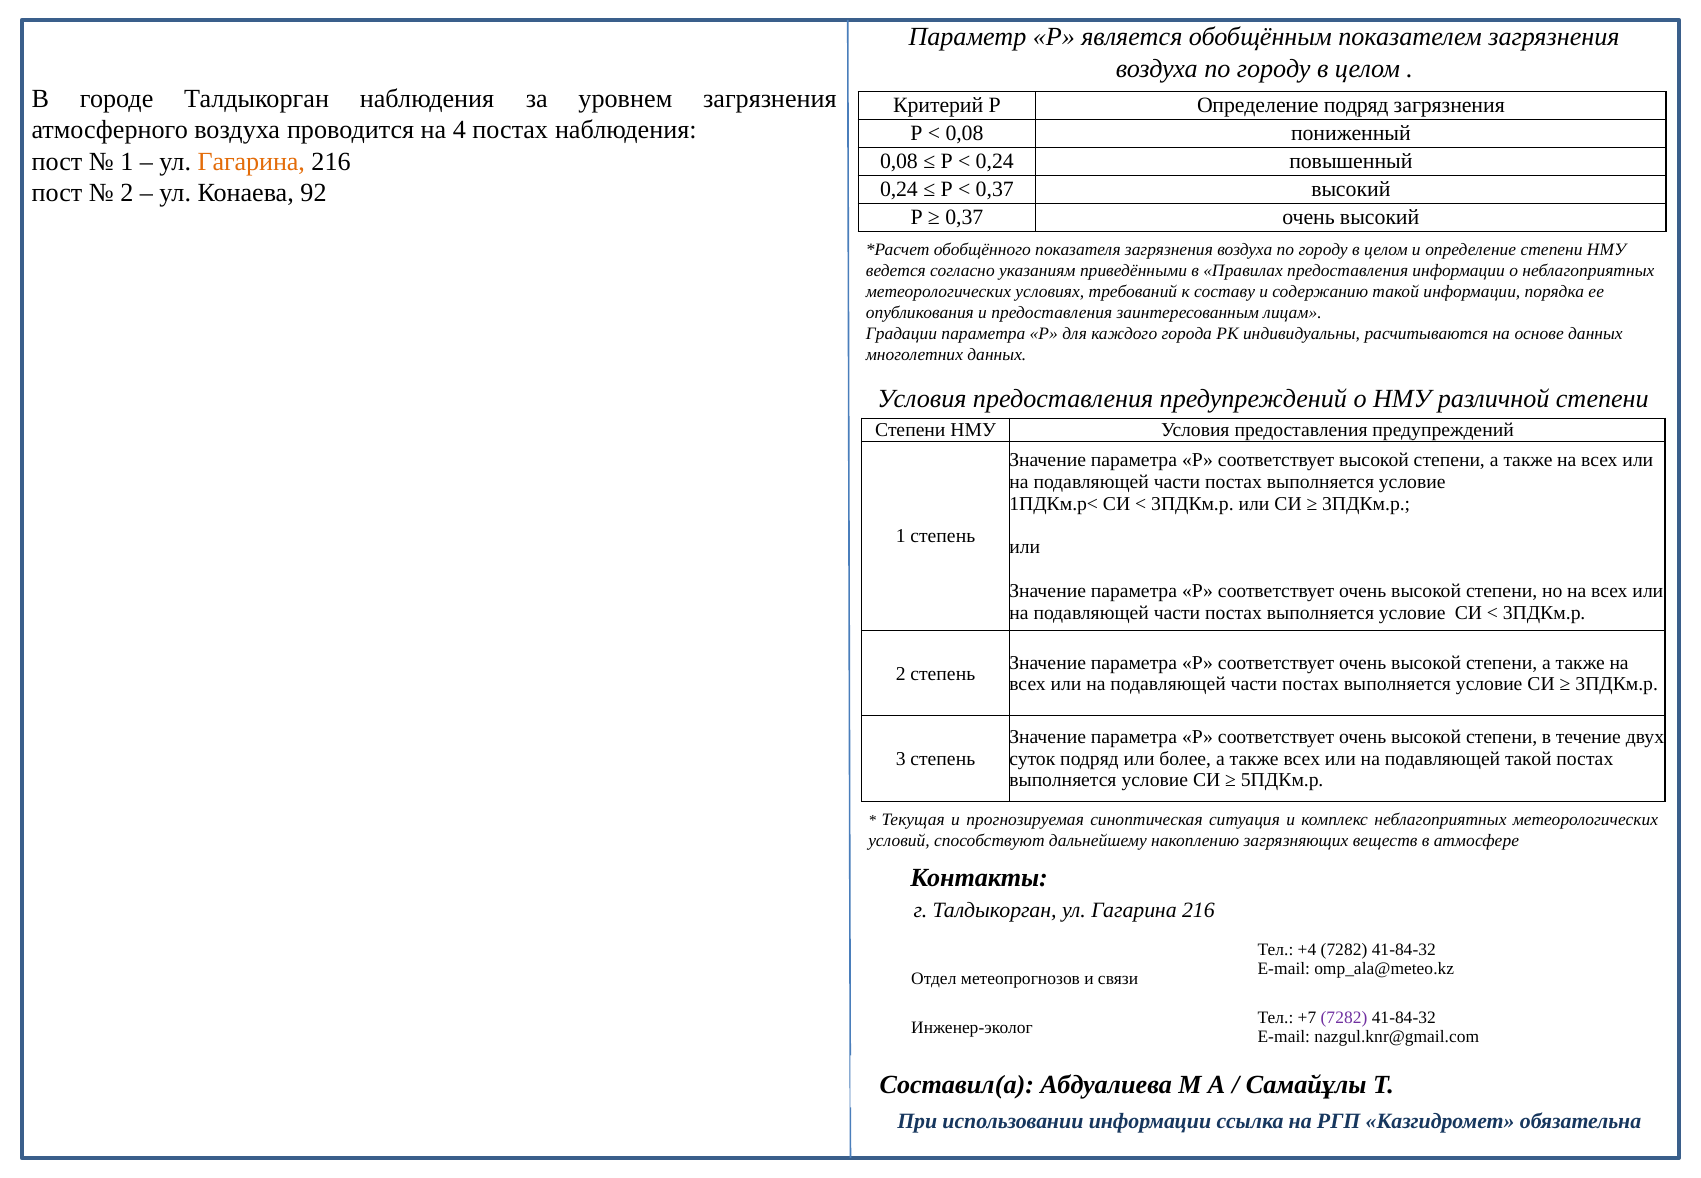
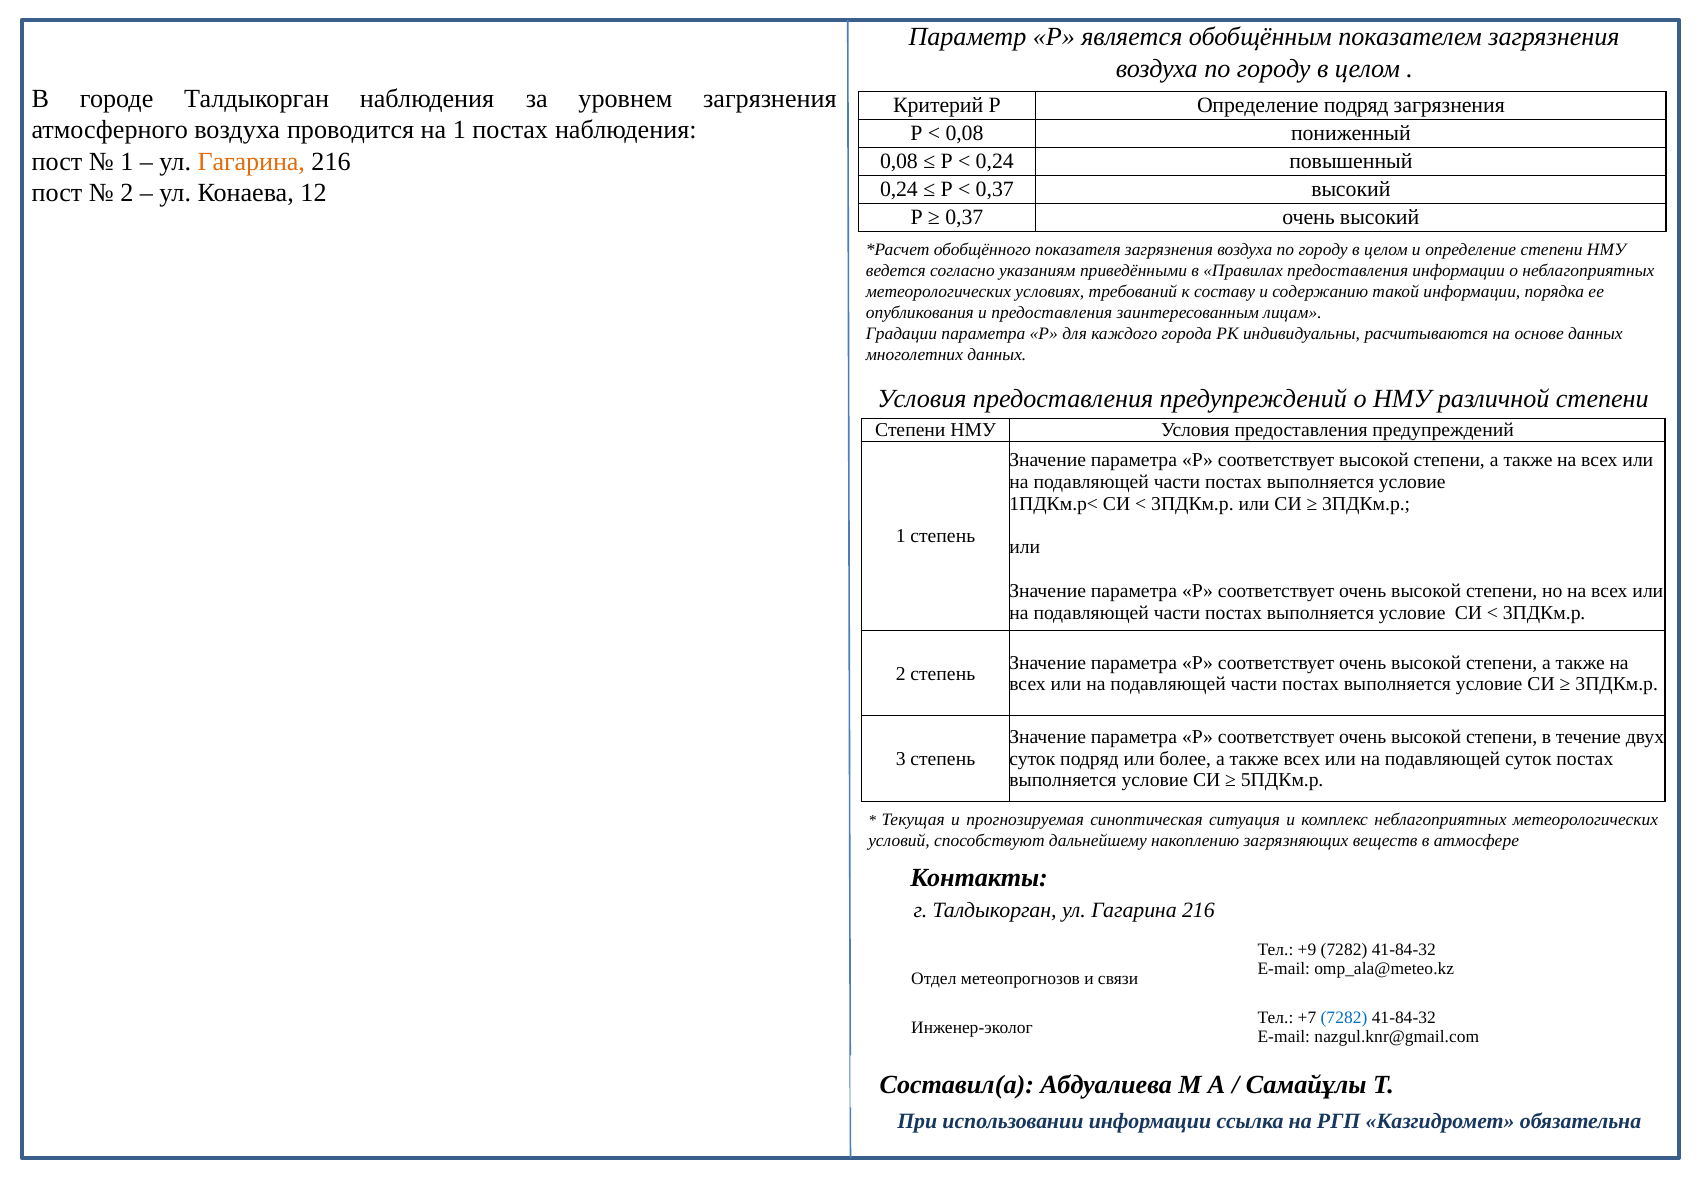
на 4: 4 -> 1
92: 92 -> 12
подавляющей такой: такой -> суток
+4: +4 -> +9
7282 at (1344, 1017) colour: purple -> blue
